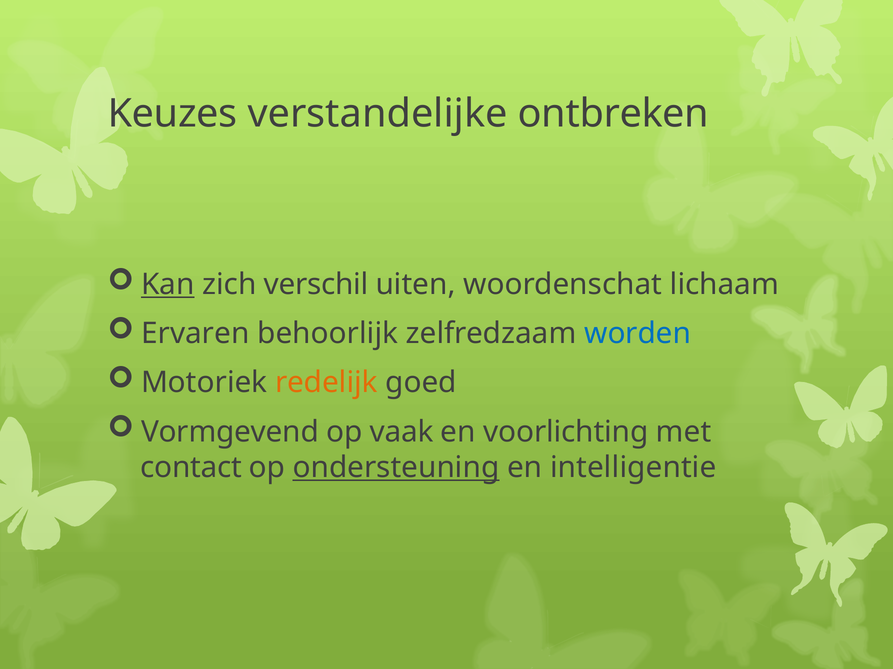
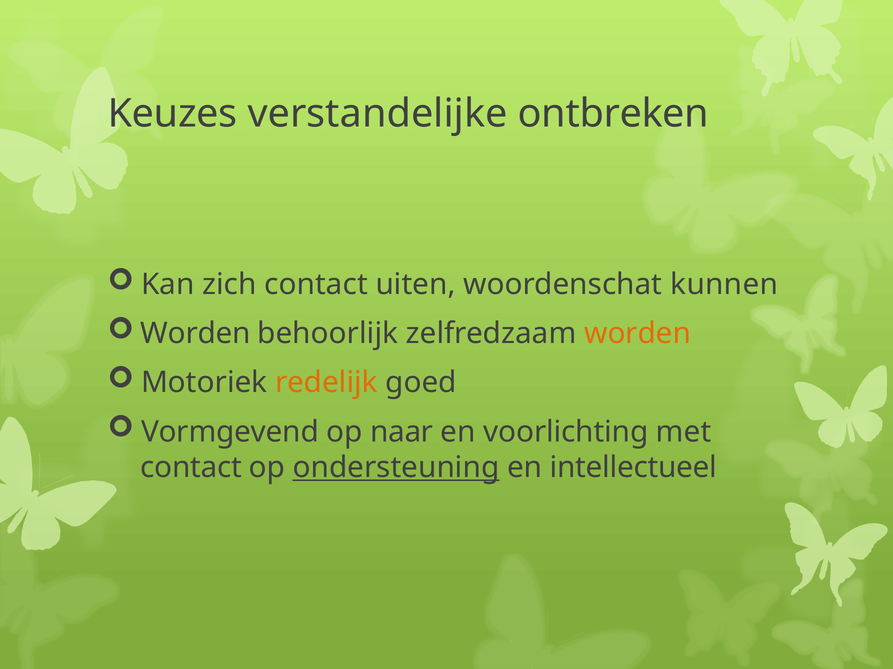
Kan underline: present -> none
zich verschil: verschil -> contact
lichaam: lichaam -> kunnen
Ervaren at (195, 334): Ervaren -> Worden
worden at (638, 334) colour: blue -> orange
vaak: vaak -> naar
intelligentie: intelligentie -> intellectueel
